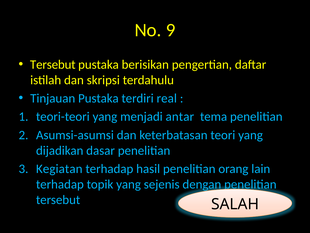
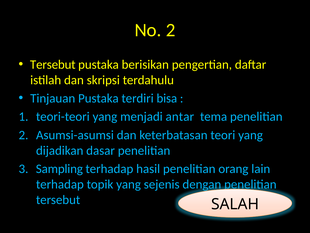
No 9: 9 -> 2
real: real -> bisa
Kegiatan: Kegiatan -> Sampling
